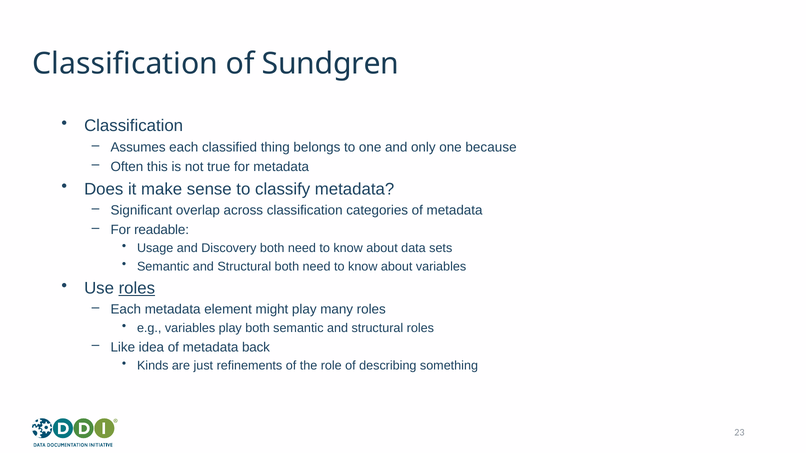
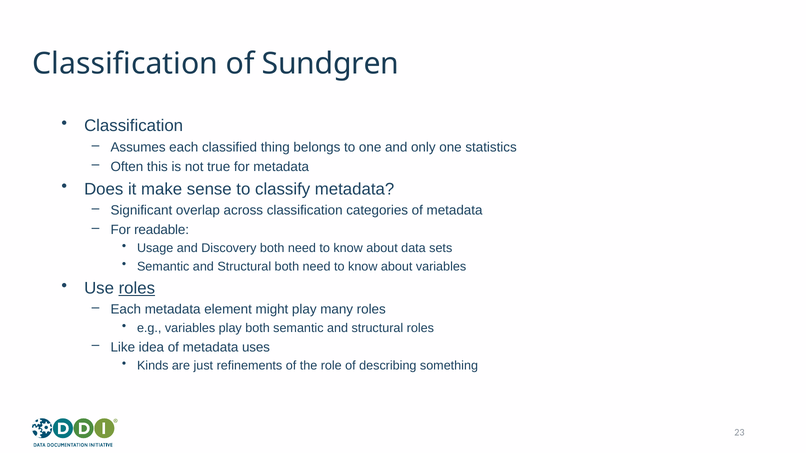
because: because -> statistics
back: back -> uses
